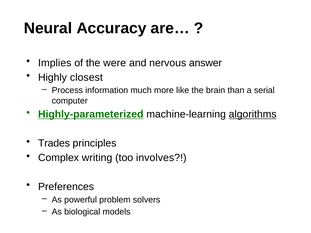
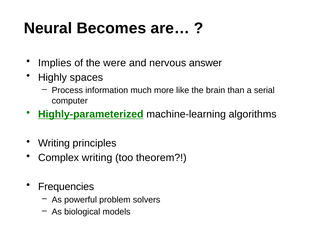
Accuracy: Accuracy -> Becomes
closest: closest -> spaces
algorithms underline: present -> none
Trades at (54, 143): Trades -> Writing
involves: involves -> theorem
Preferences: Preferences -> Frequencies
